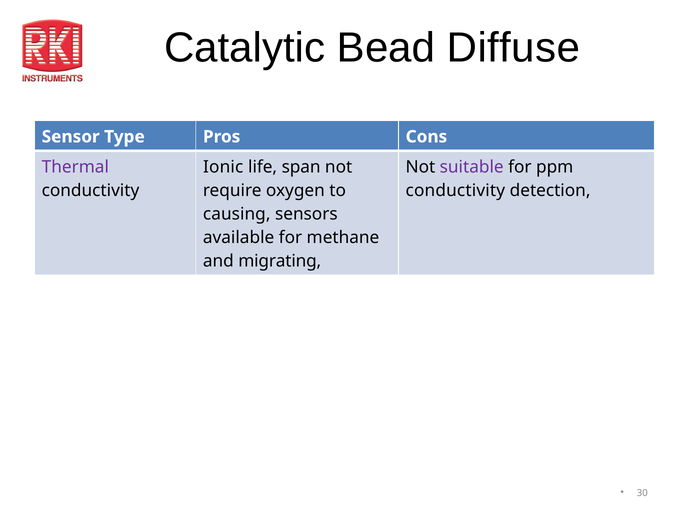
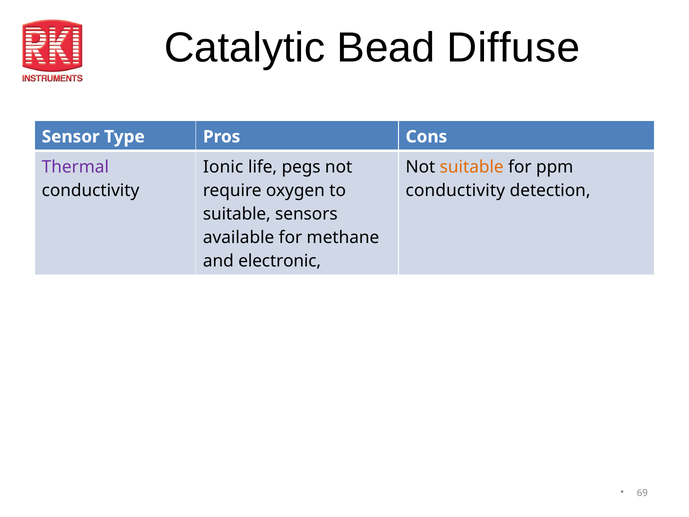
span: span -> pegs
suitable at (472, 167) colour: purple -> orange
causing at (237, 214): causing -> suitable
migrating: migrating -> electronic
30: 30 -> 69
